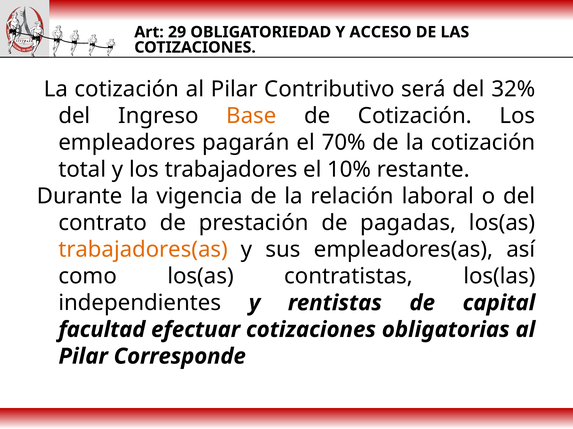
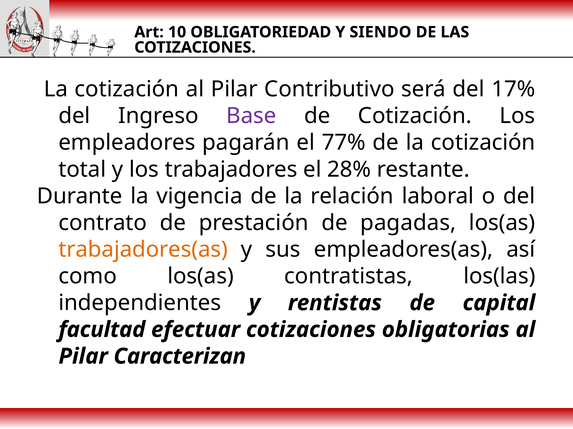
29: 29 -> 10
ACCESO: ACCESO -> SIENDO
32%: 32% -> 17%
Base colour: orange -> purple
70%: 70% -> 77%
10%: 10% -> 28%
Corresponde: Corresponde -> Caracterizan
